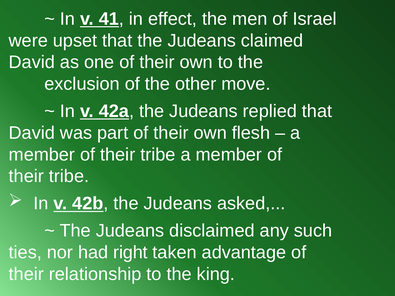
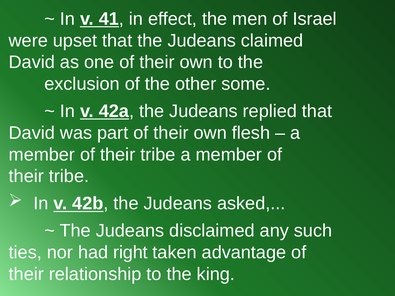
move: move -> some
